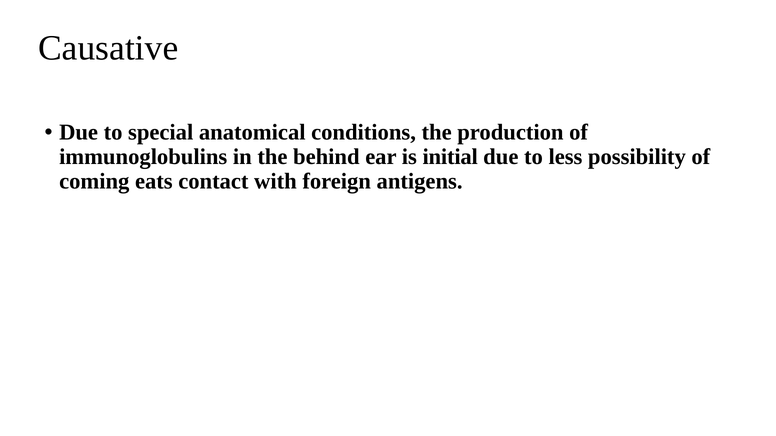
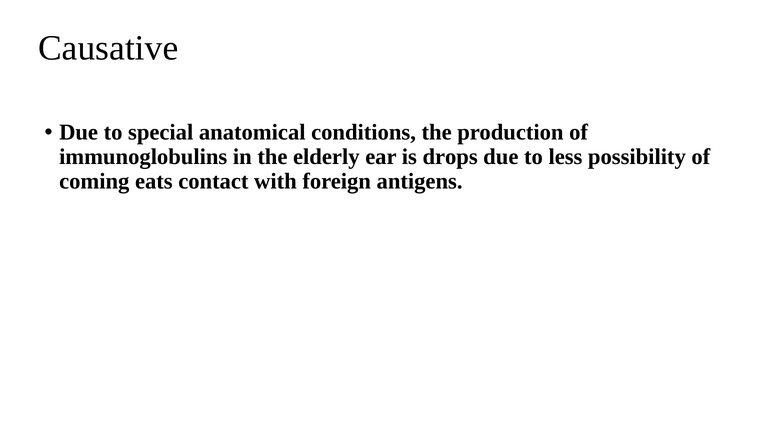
behind: behind -> elderly
initial: initial -> drops
